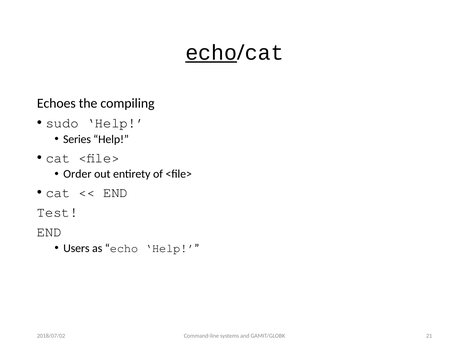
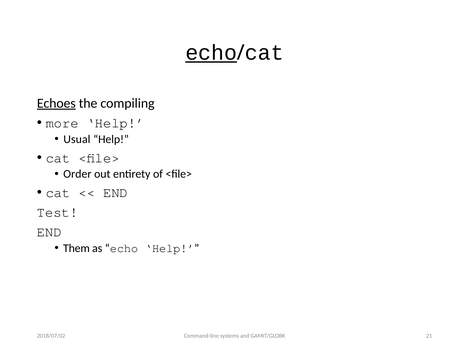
Echoes underline: none -> present
sudo: sudo -> more
Series: Series -> Usual
Users: Users -> Them
